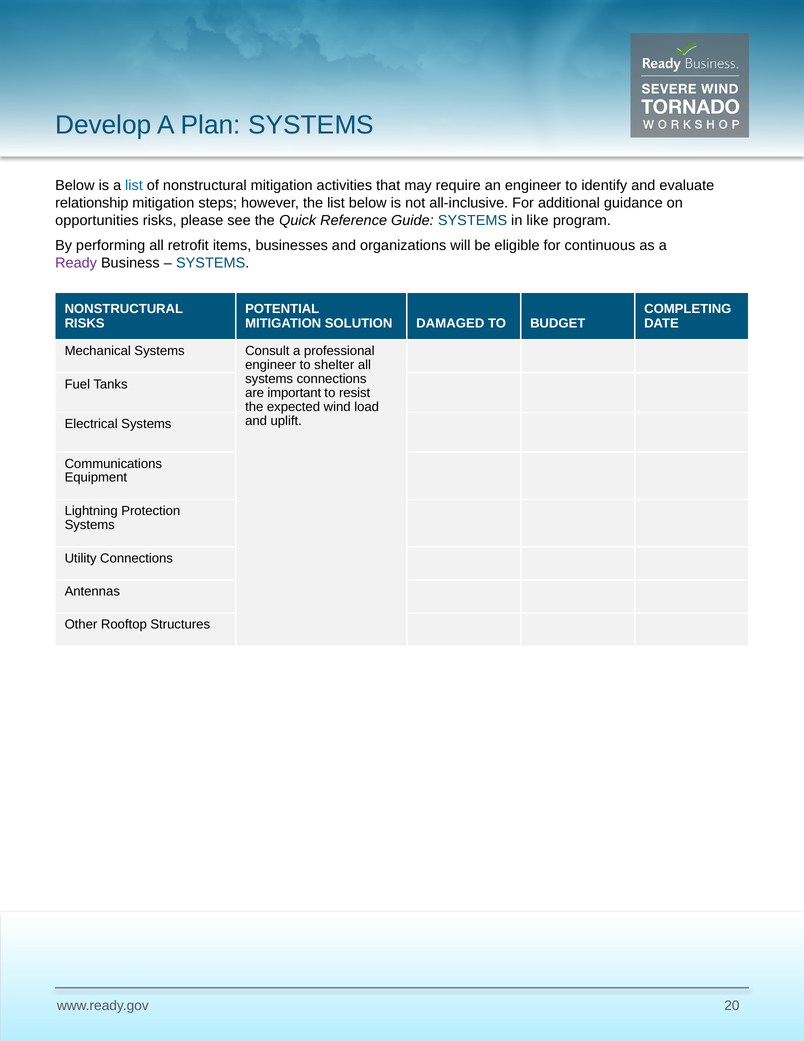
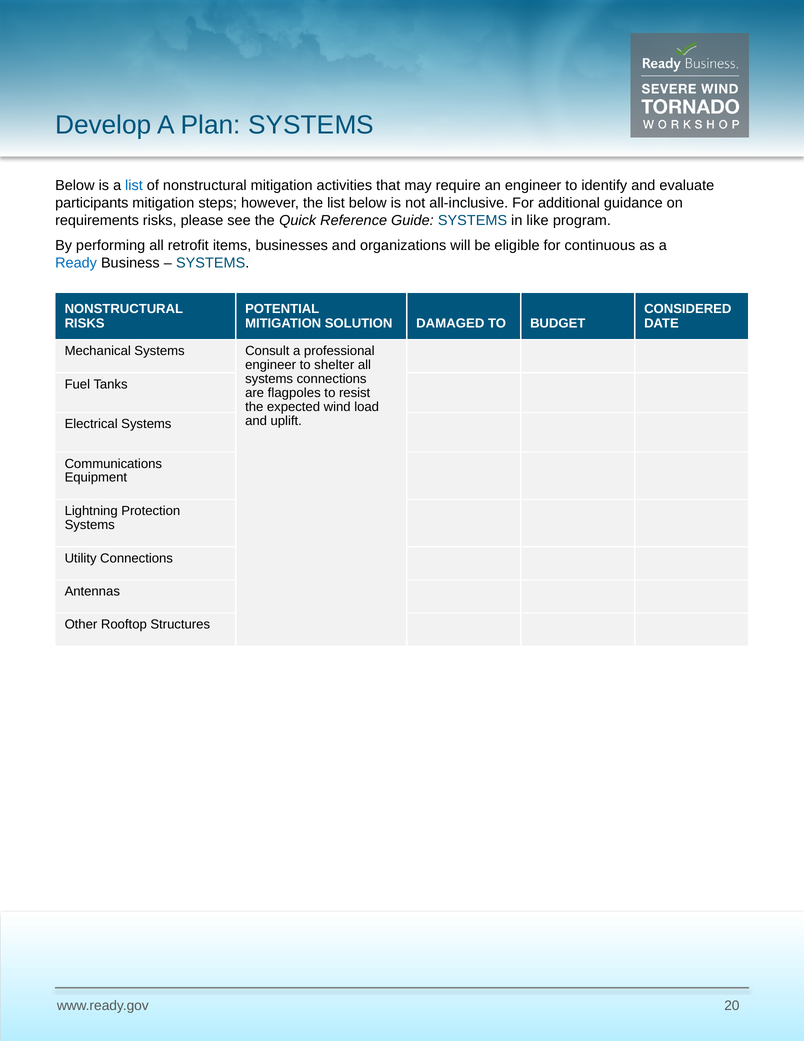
relationship: relationship -> participants
opportunities: opportunities -> requirements
Ready colour: purple -> blue
COMPLETING: COMPLETING -> CONSIDERED
important: important -> flagpoles
